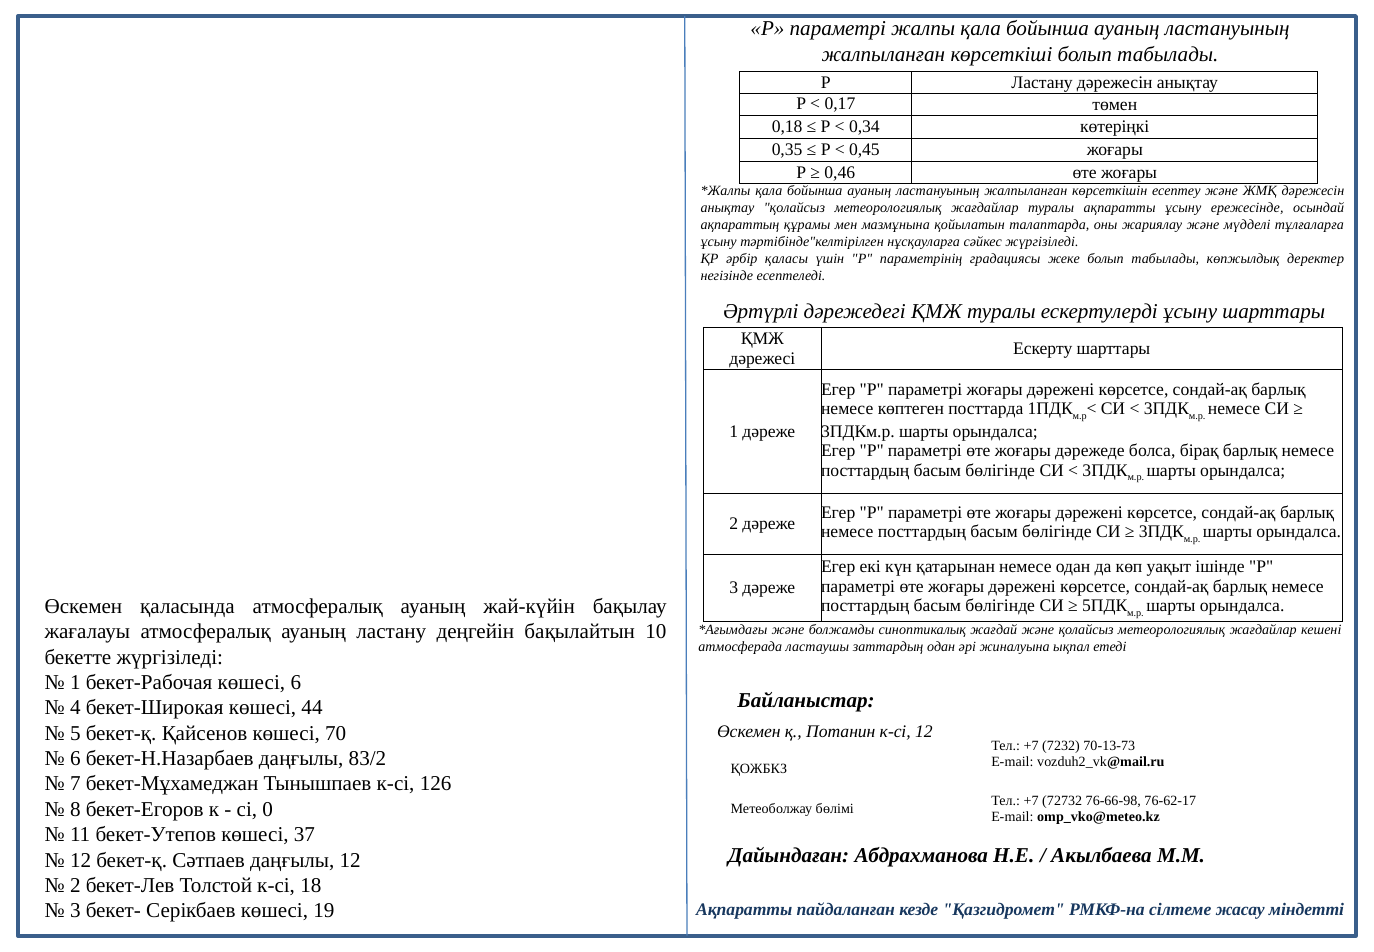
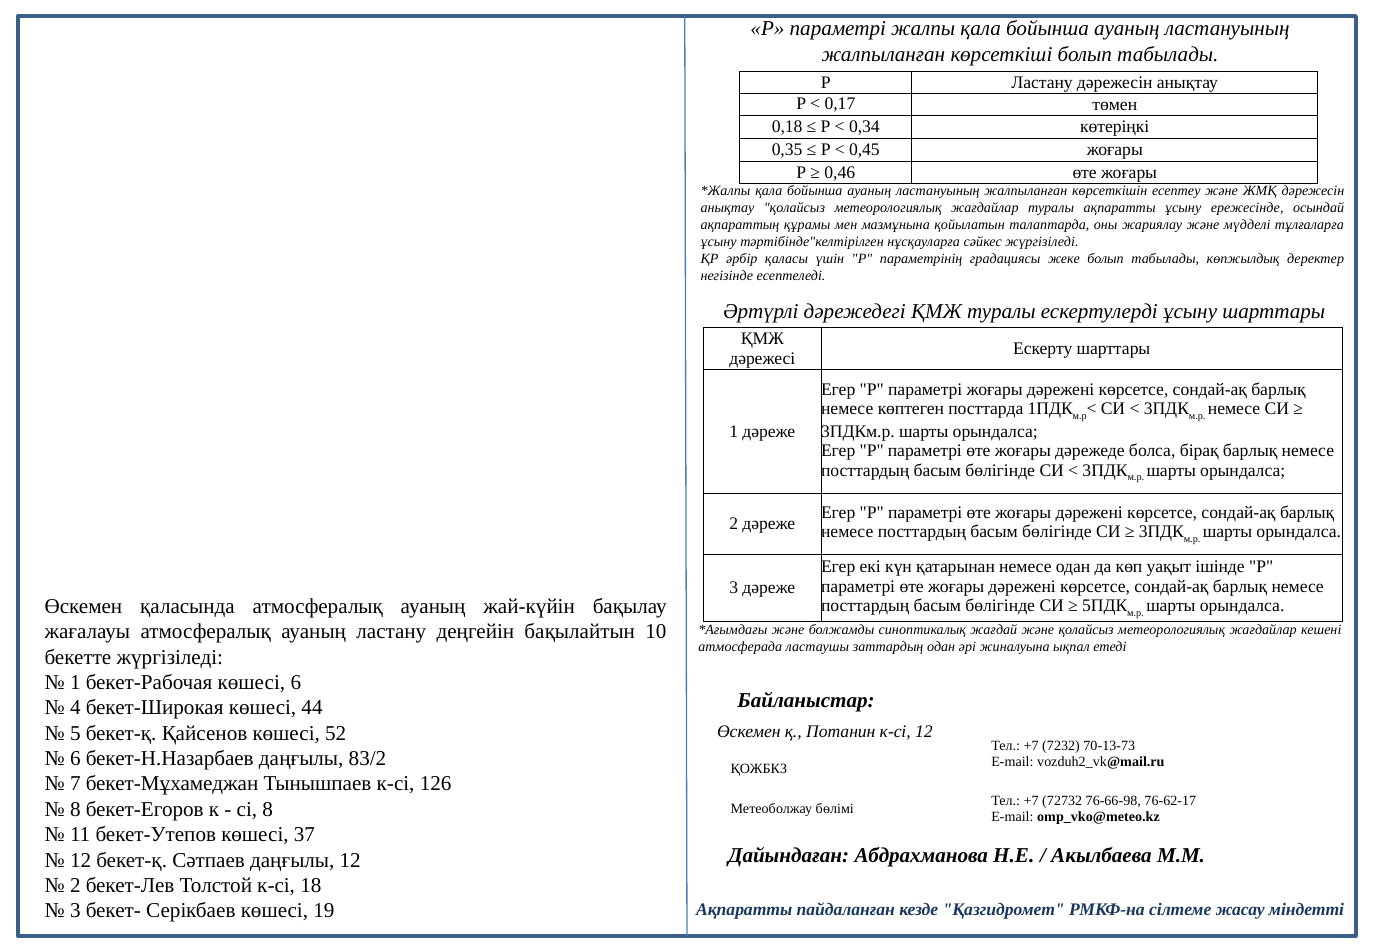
70: 70 -> 52
сі 0: 0 -> 8
